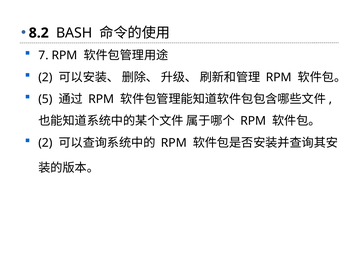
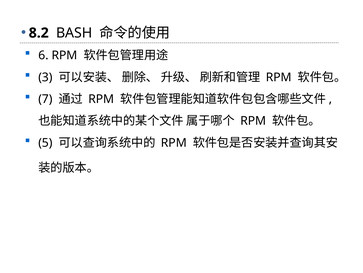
7: 7 -> 6
2 at (45, 77): 2 -> 3
5: 5 -> 7
2 at (45, 142): 2 -> 5
